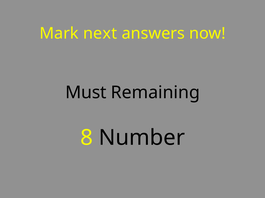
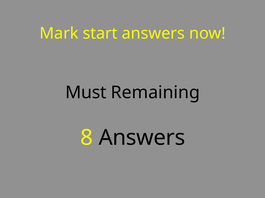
next: next -> start
8 Number: Number -> Answers
